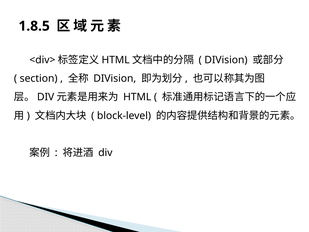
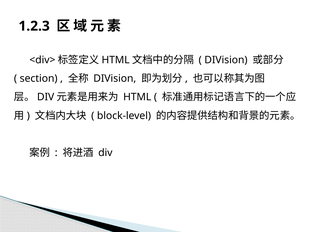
1.8.5: 1.8.5 -> 1.2.3
